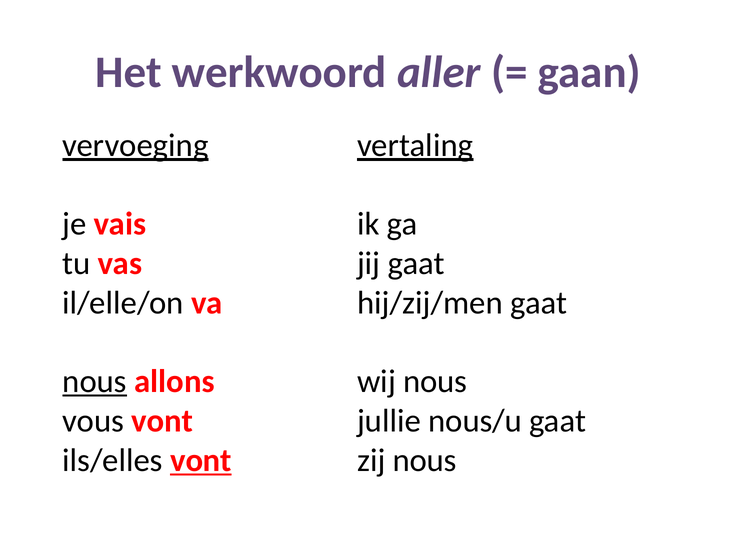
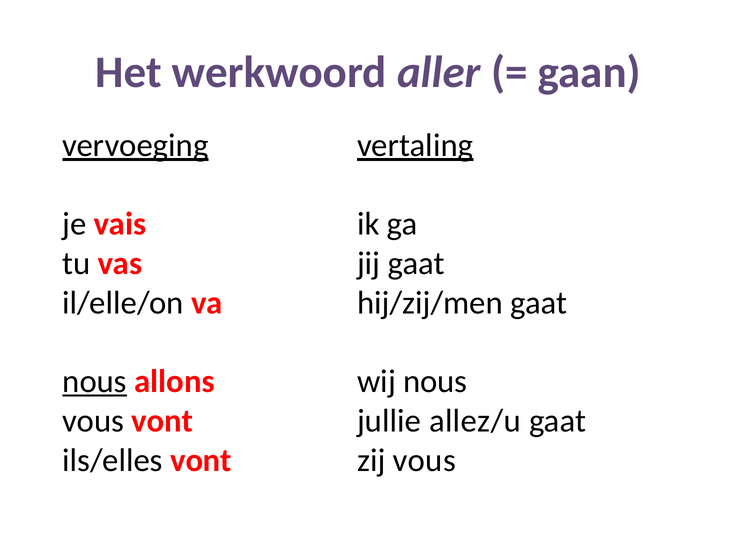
nous/u: nous/u -> allez/u
vont at (201, 460) underline: present -> none
zij nous: nous -> vous
